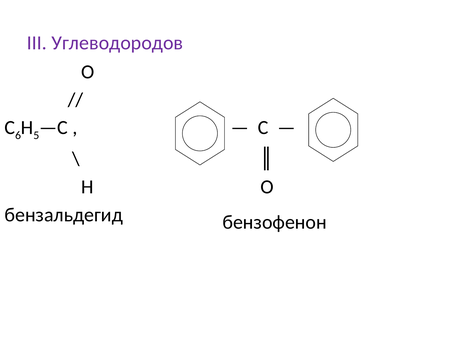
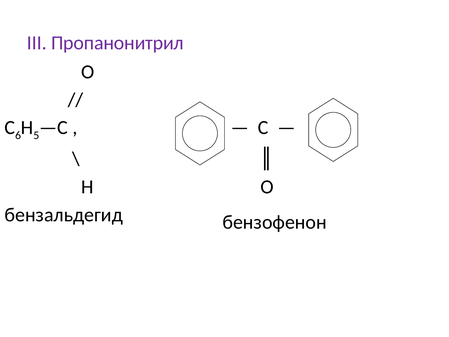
Углеводородов: Углеводородов -> Пропанонитрил
